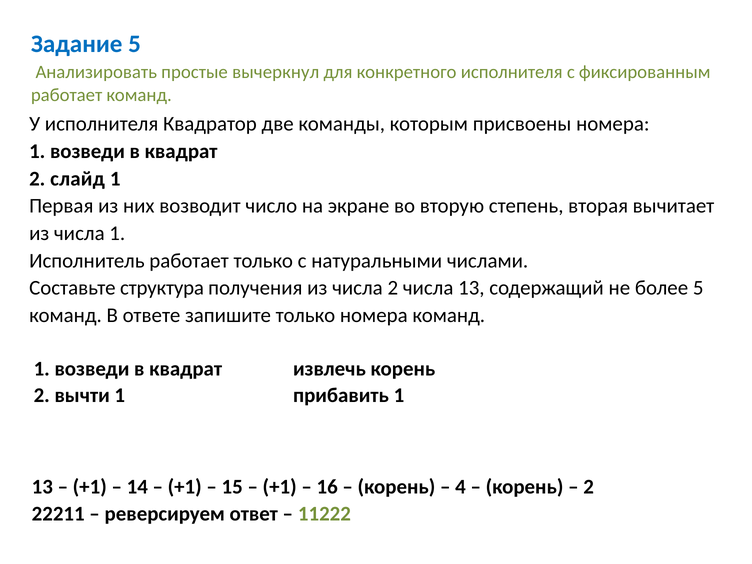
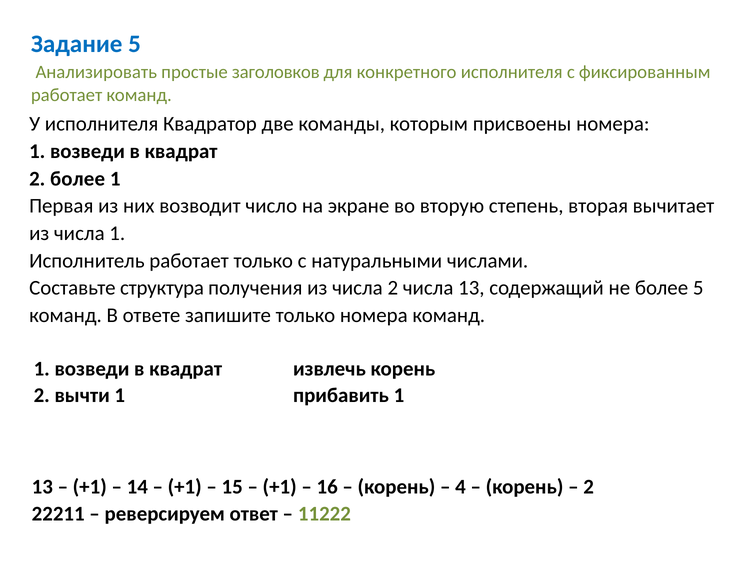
вычеркнул: вычеркнул -> заголовков
2 слайд: слайд -> более
